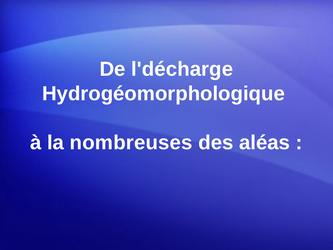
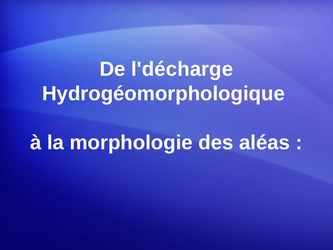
nombreuses: nombreuses -> morphologie
